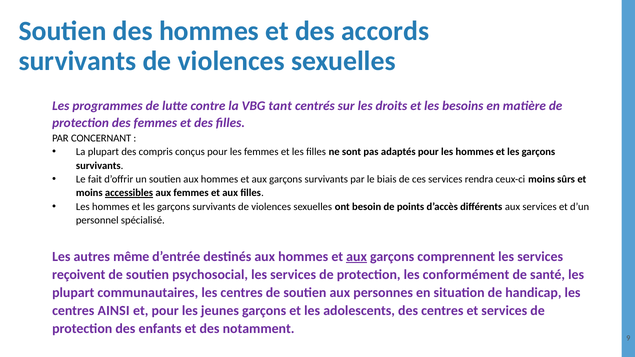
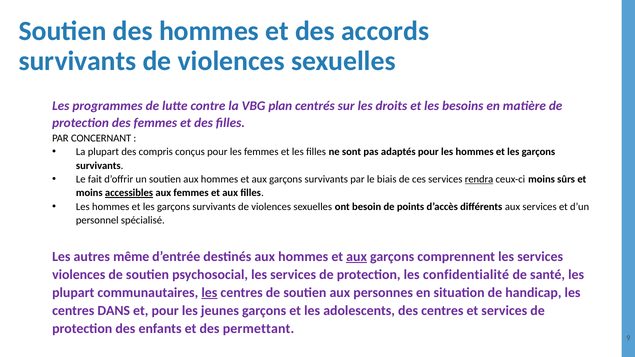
tant: tant -> plan
rendra underline: none -> present
reçoivent at (79, 275): reçoivent -> violences
conformément: conformément -> confidentialité
les at (209, 293) underline: none -> present
AINSI: AINSI -> DANS
notamment: notamment -> permettant
